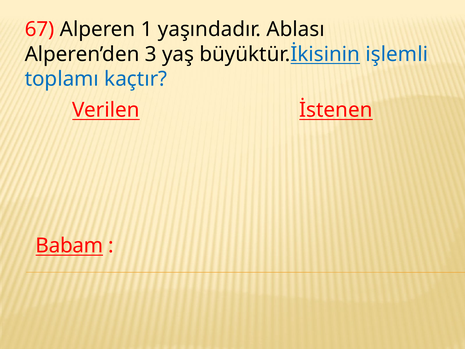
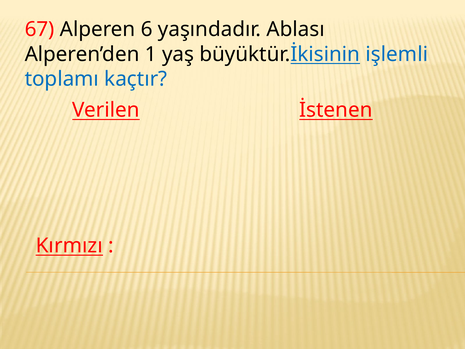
1: 1 -> 6
3: 3 -> 1
Babam: Babam -> Kırmızı
